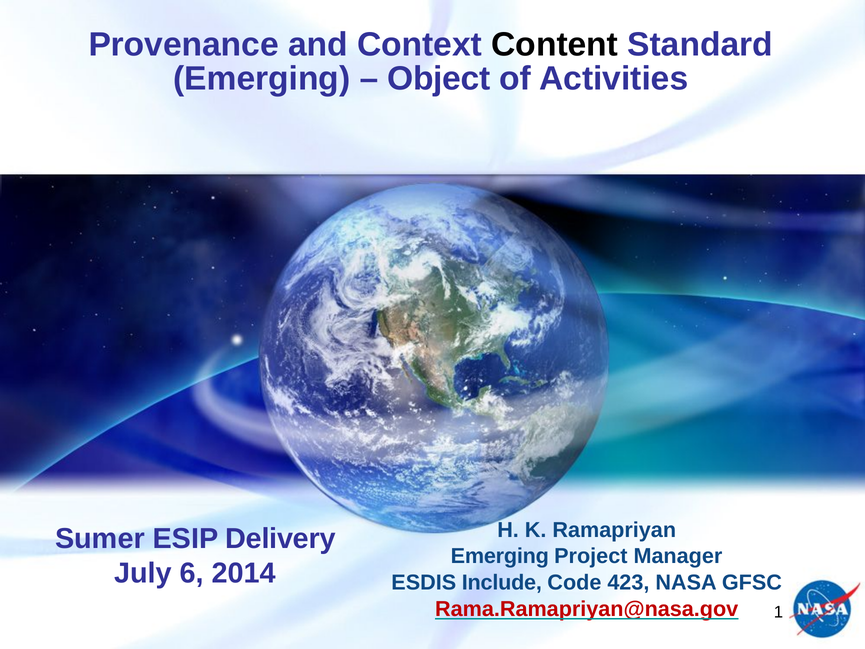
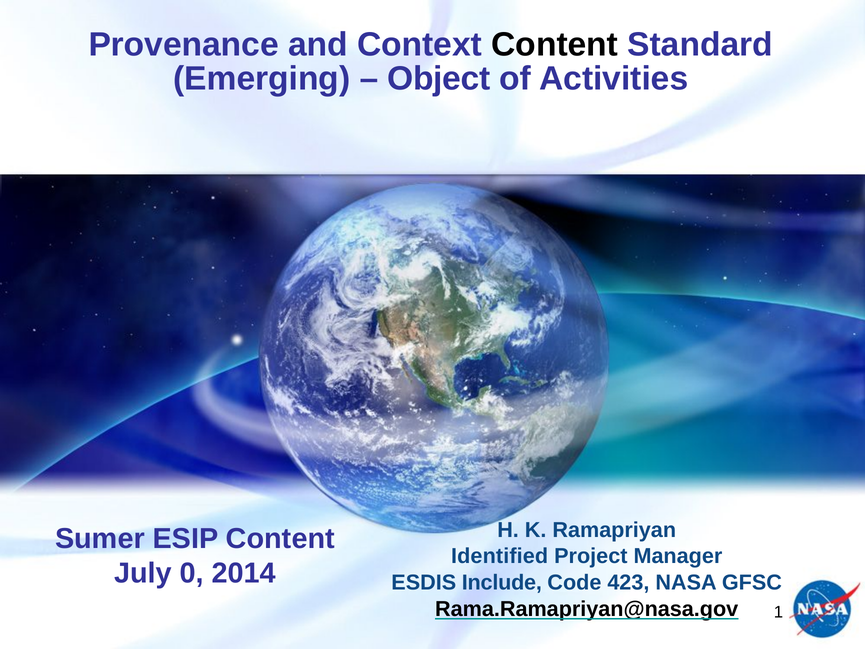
ESIP Delivery: Delivery -> Content
Emerging at (500, 556): Emerging -> Identified
6: 6 -> 0
Rama.Ramapriyan@nasa.gov colour: red -> black
